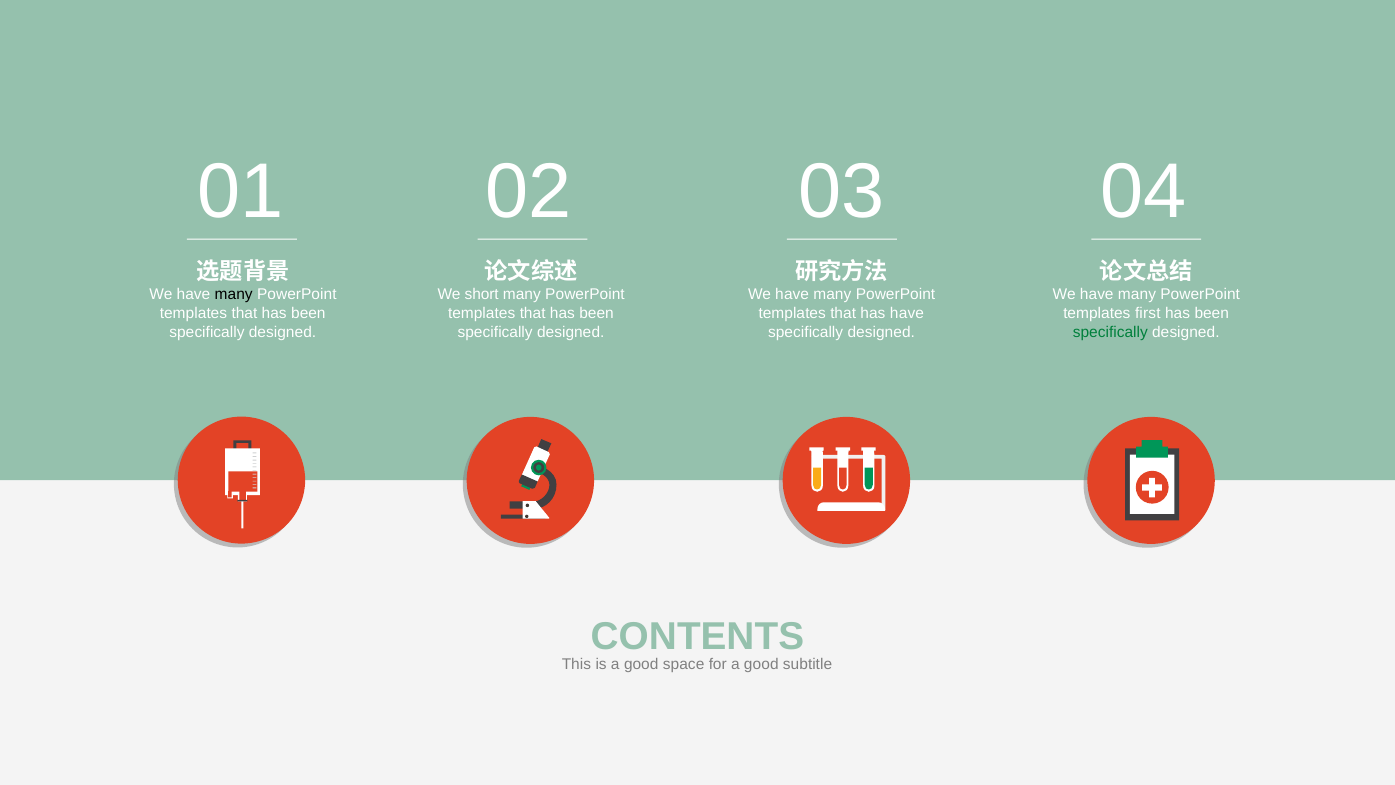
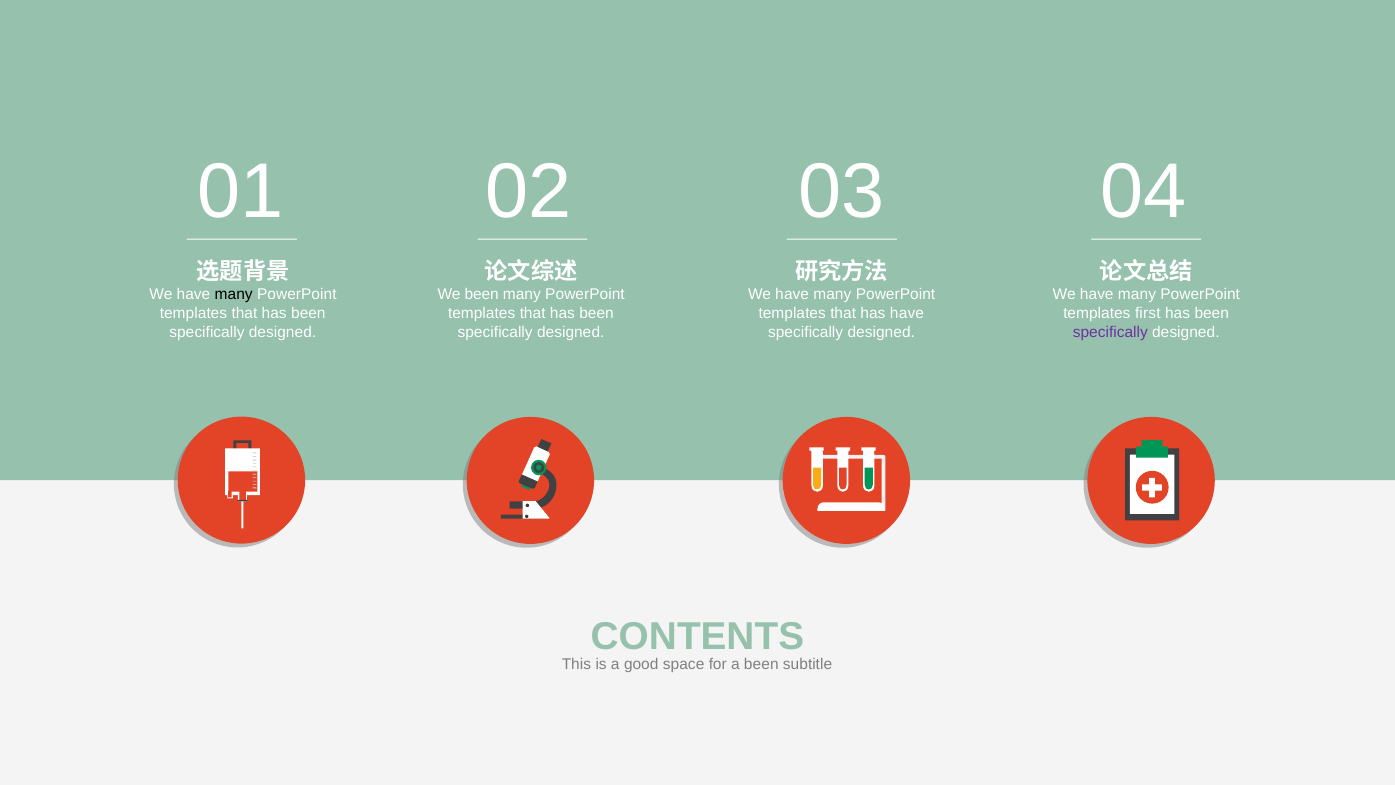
We short: short -> been
specifically at (1110, 332) colour: green -> purple
for a good: good -> been
